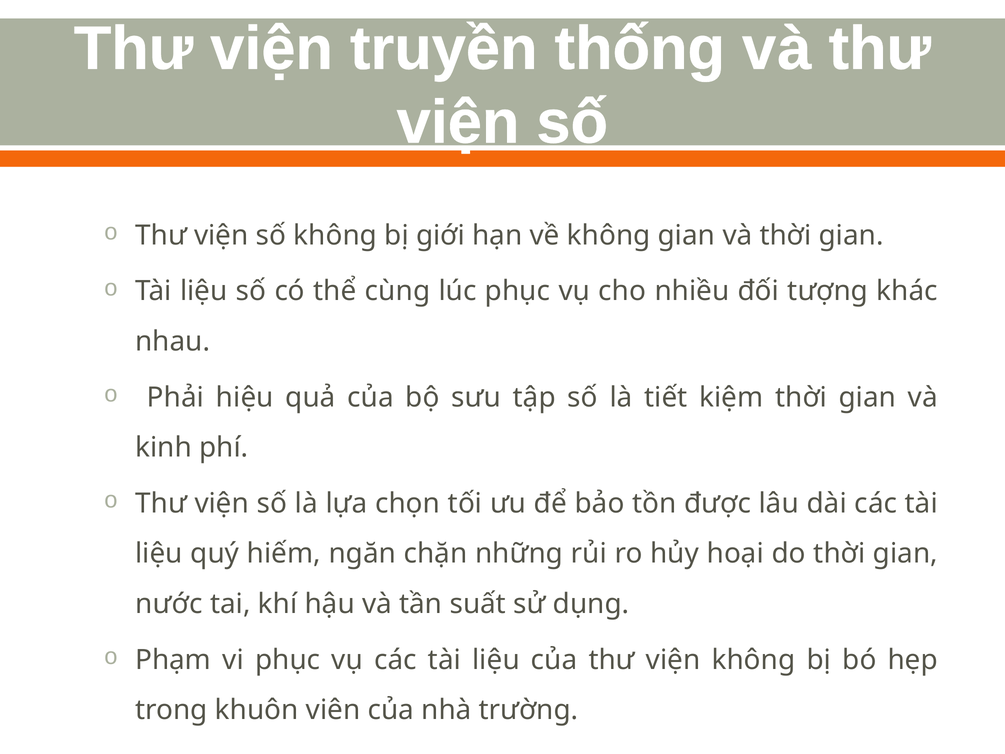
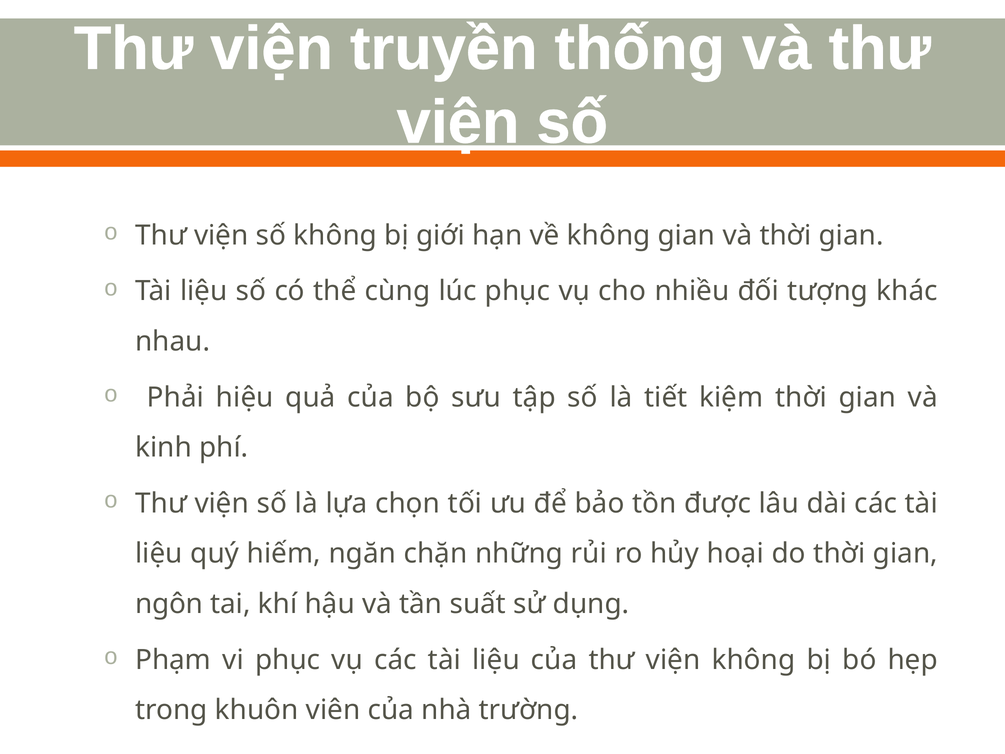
nước: nước -> ngôn
